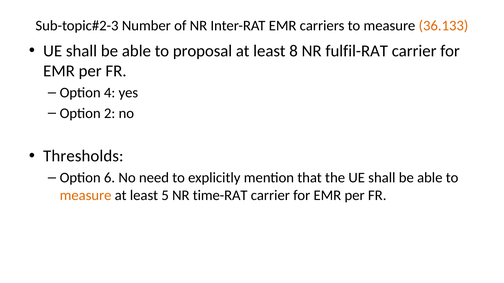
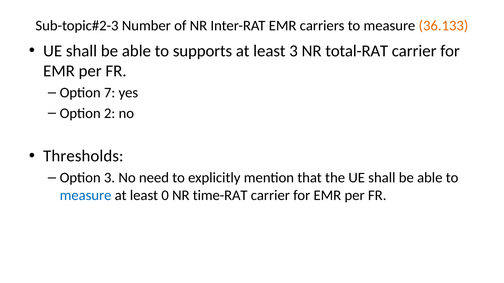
proposal: proposal -> supports
least 8: 8 -> 3
fulfil-RAT: fulfil-RAT -> total-RAT
4: 4 -> 7
Option 6: 6 -> 3
measure at (86, 196) colour: orange -> blue
5: 5 -> 0
